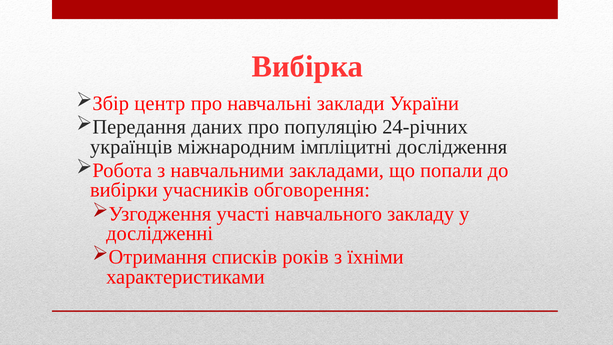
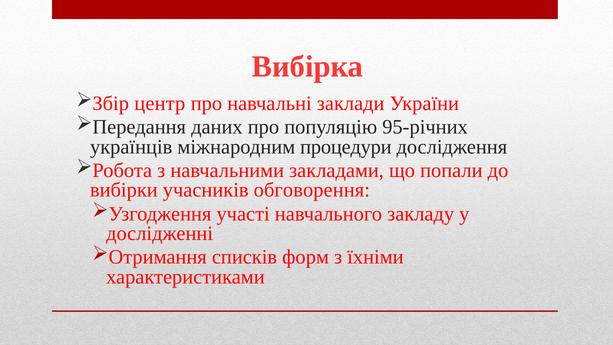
24-річних: 24-річних -> 95-річних
імпліцитні: імпліцитні -> процедури
років: років -> форм
